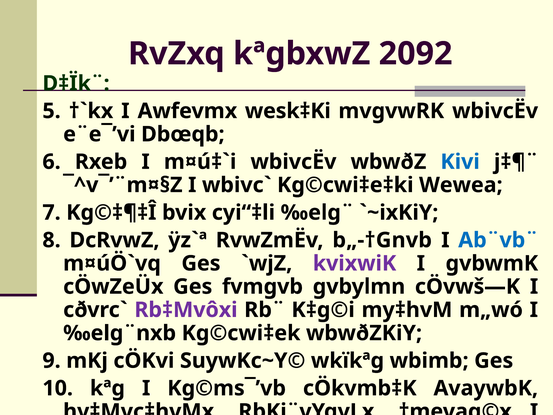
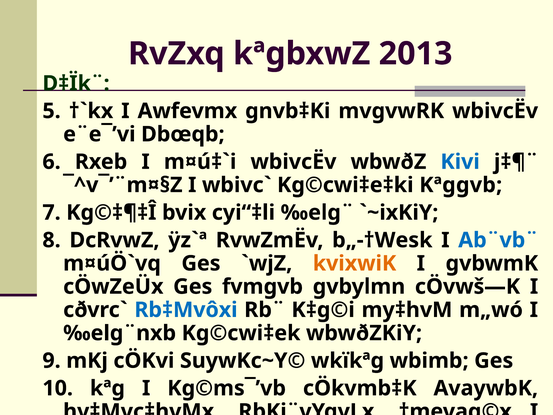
2092: 2092 -> 2013
wesk‡Ki: wesk‡Ki -> gnvb‡Ki
Wewea: Wewea -> Kªggvb
b„-†Gnvb: b„-†Gnvb -> b„-†Wesk
kvixwiK colour: purple -> orange
Rb‡Mvôxi colour: purple -> blue
